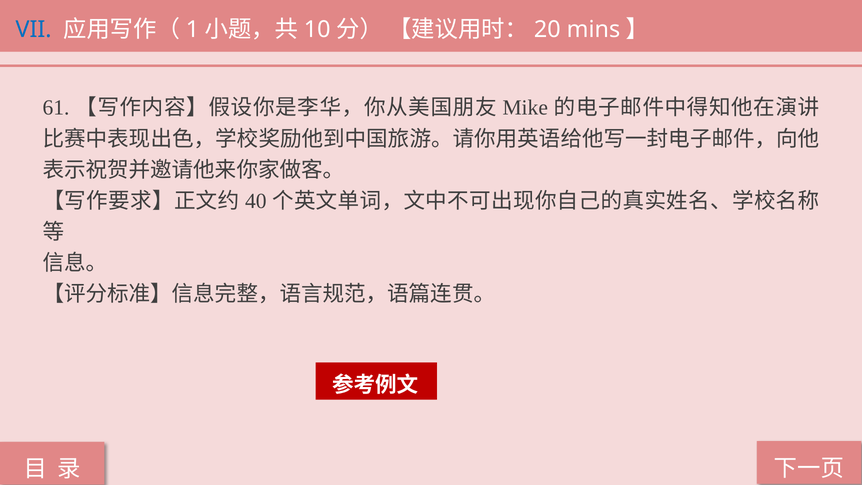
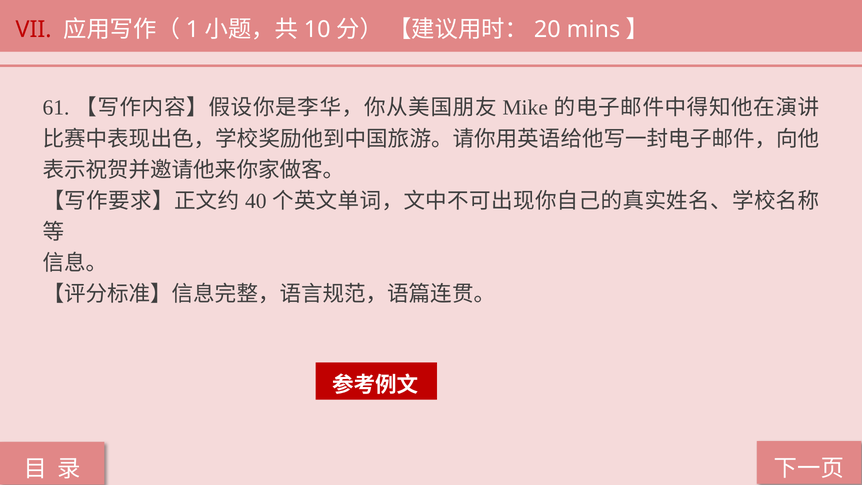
VII colour: blue -> red
